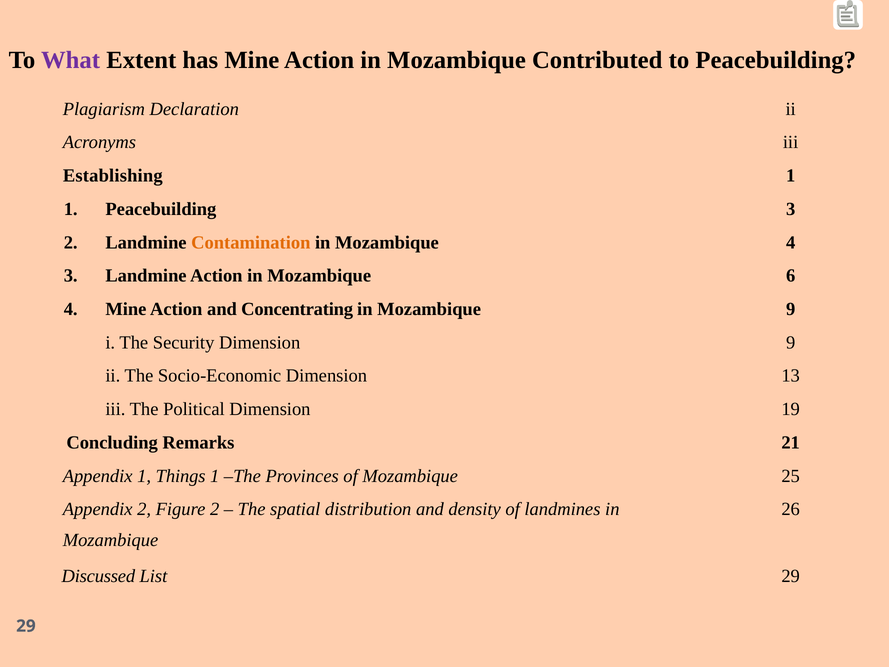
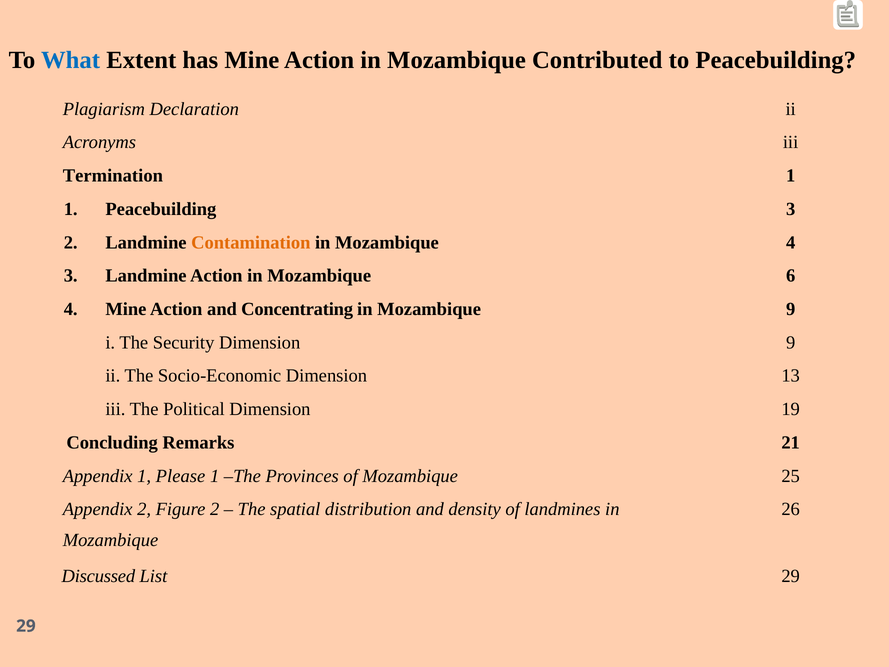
What colour: purple -> blue
Establishing: Establishing -> Termination
Things: Things -> Please
